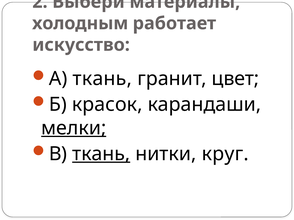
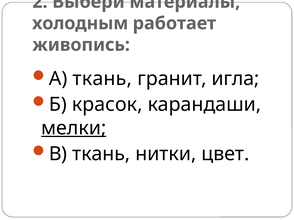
искусство: искусство -> живопись
цвет: цвет -> игла
ткань at (101, 154) underline: present -> none
круг: круг -> цвет
